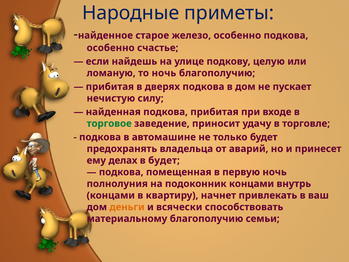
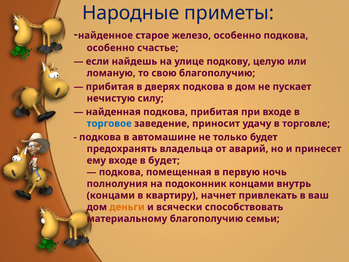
то ночь: ночь -> свою
торговое colour: green -> blue
ему делах: делах -> входе
